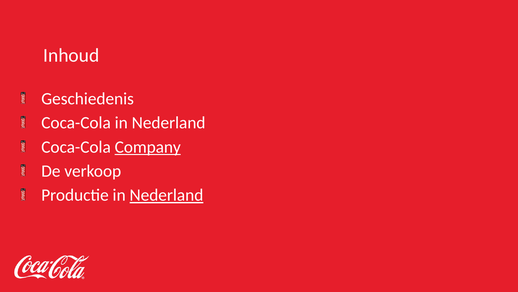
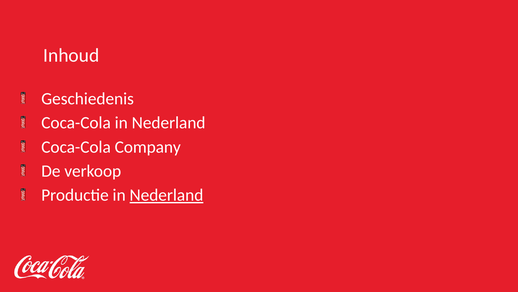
Company underline: present -> none
